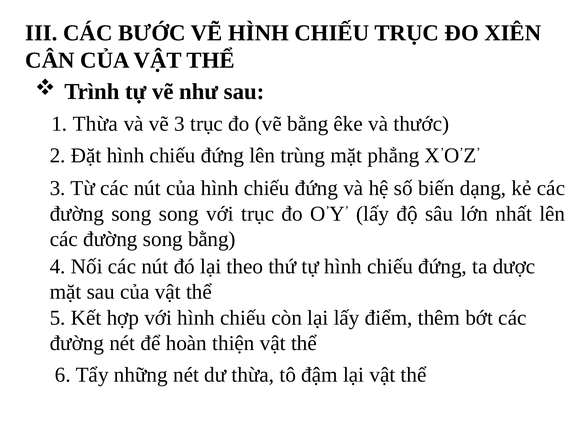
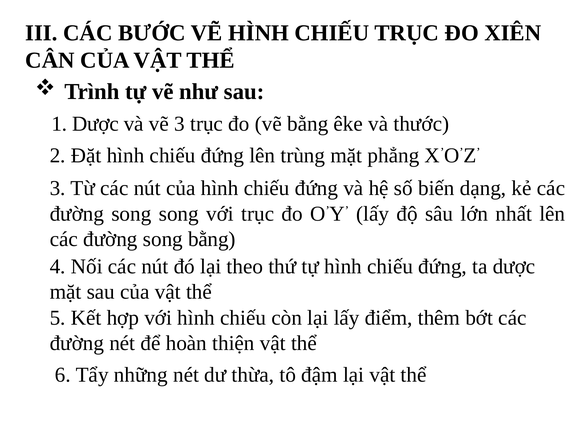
1 Thừa: Thừa -> Dược
